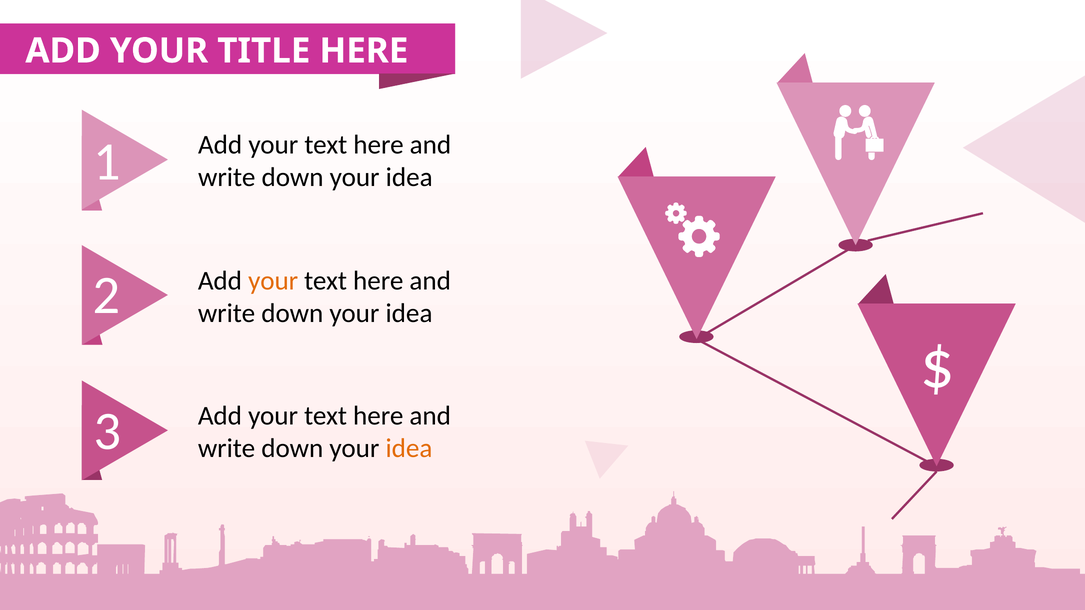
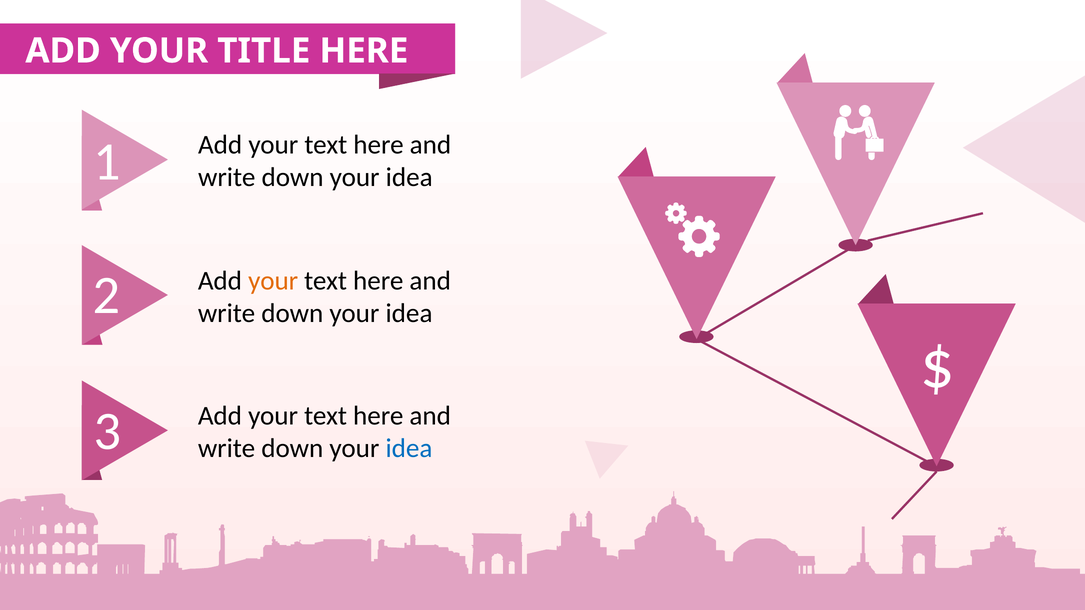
idea at (409, 448) colour: orange -> blue
